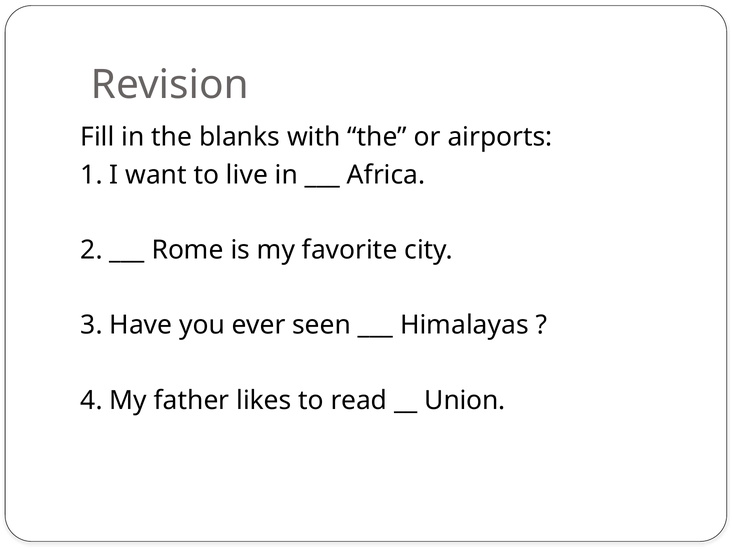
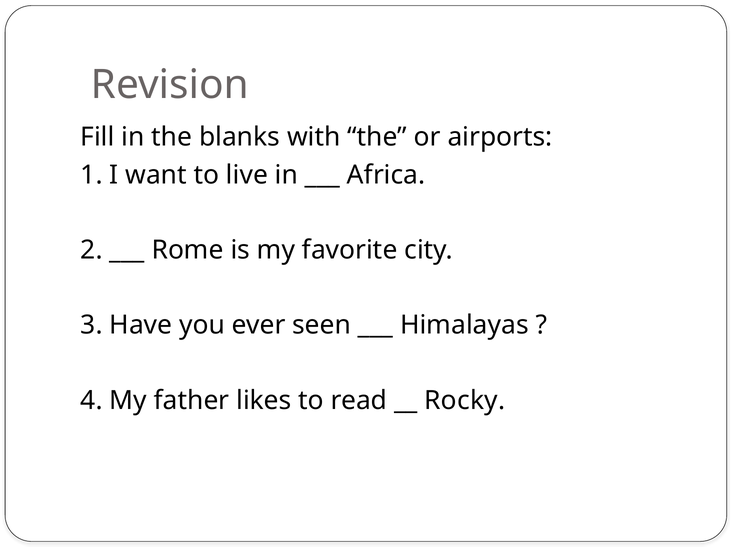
Union: Union -> Rocky
